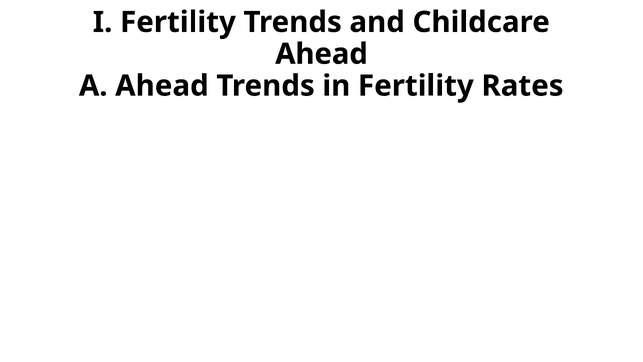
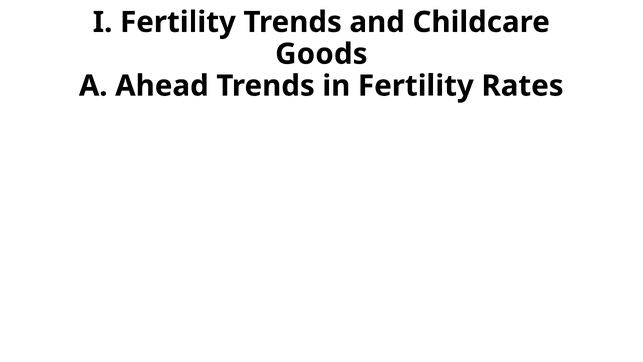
Ahead at (322, 54): Ahead -> Goods
